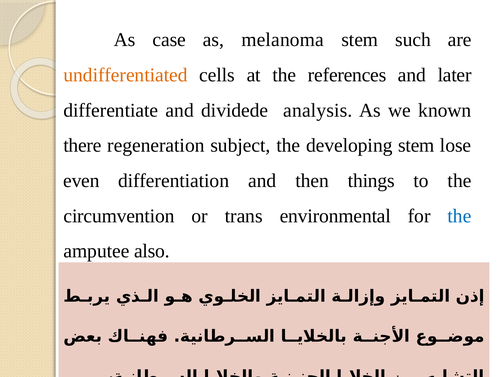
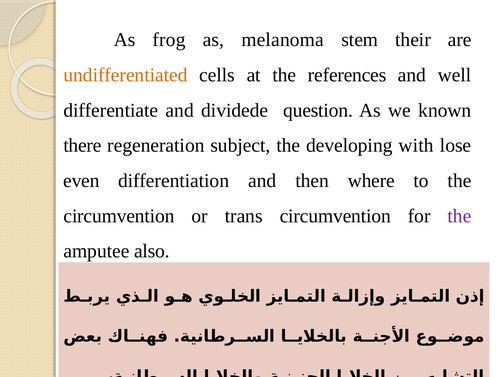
case: case -> frog
such: such -> their
later: later -> well
analysis: analysis -> question
developing stem: stem -> with
things: things -> where
trans environmental: environmental -> circumvention
the at (459, 216) colour: blue -> purple
